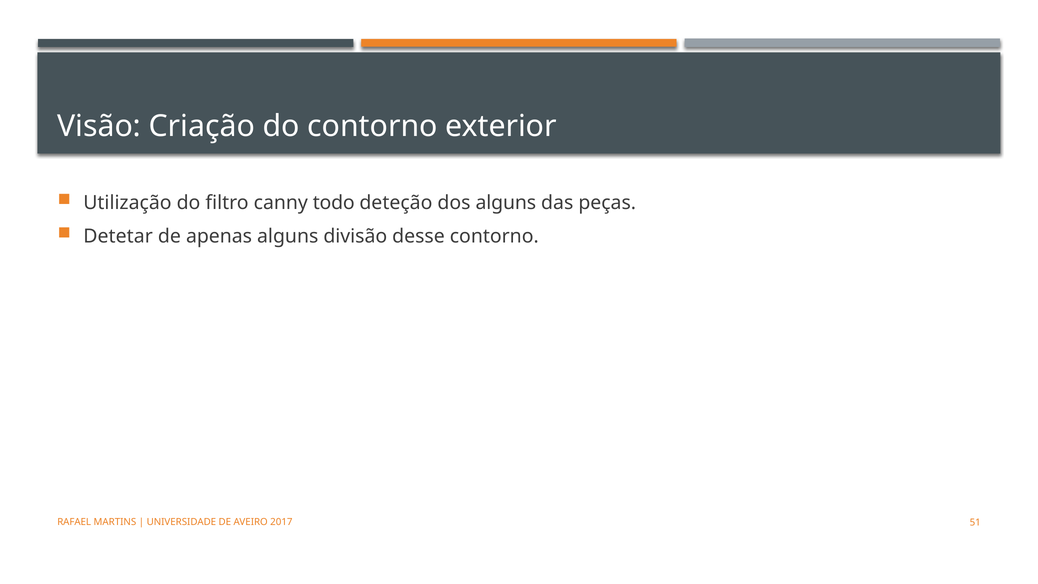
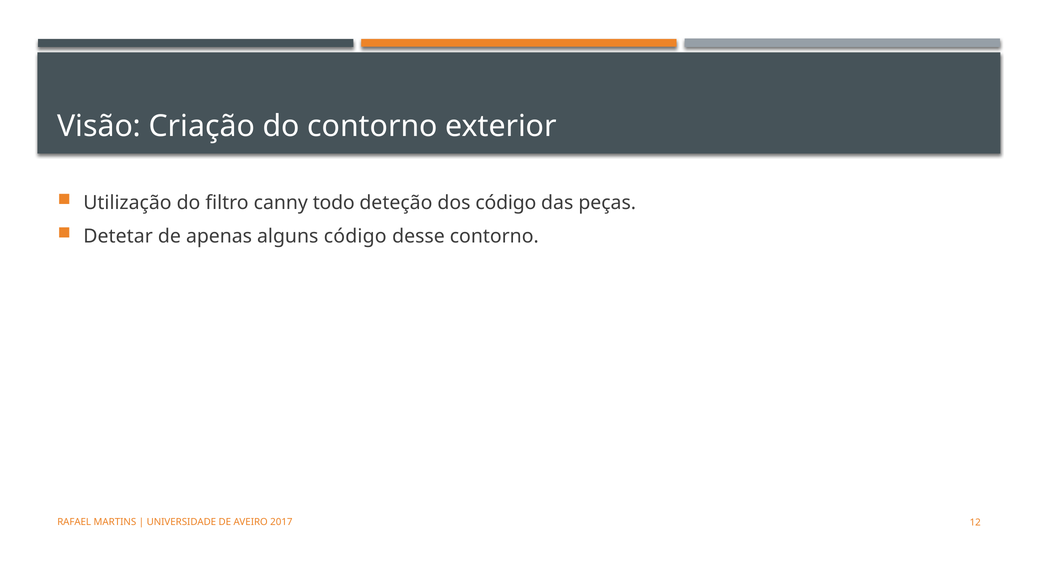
dos alguns: alguns -> código
alguns divisão: divisão -> código
51: 51 -> 12
